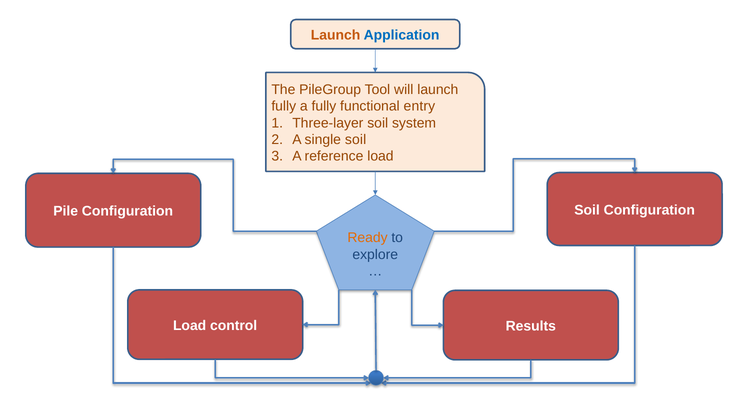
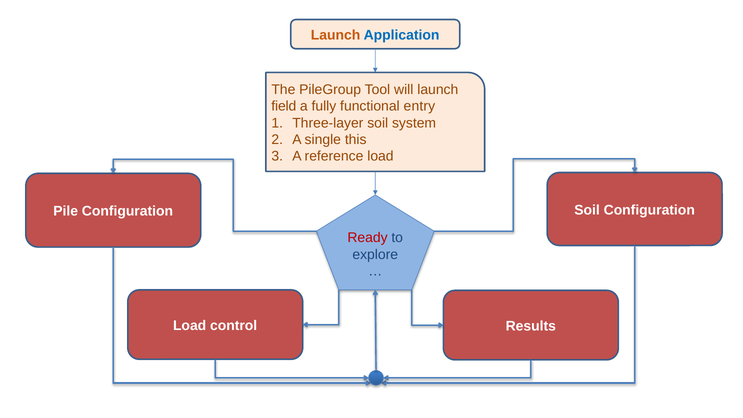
fully at (284, 106): fully -> field
single soil: soil -> this
Ready colour: orange -> red
